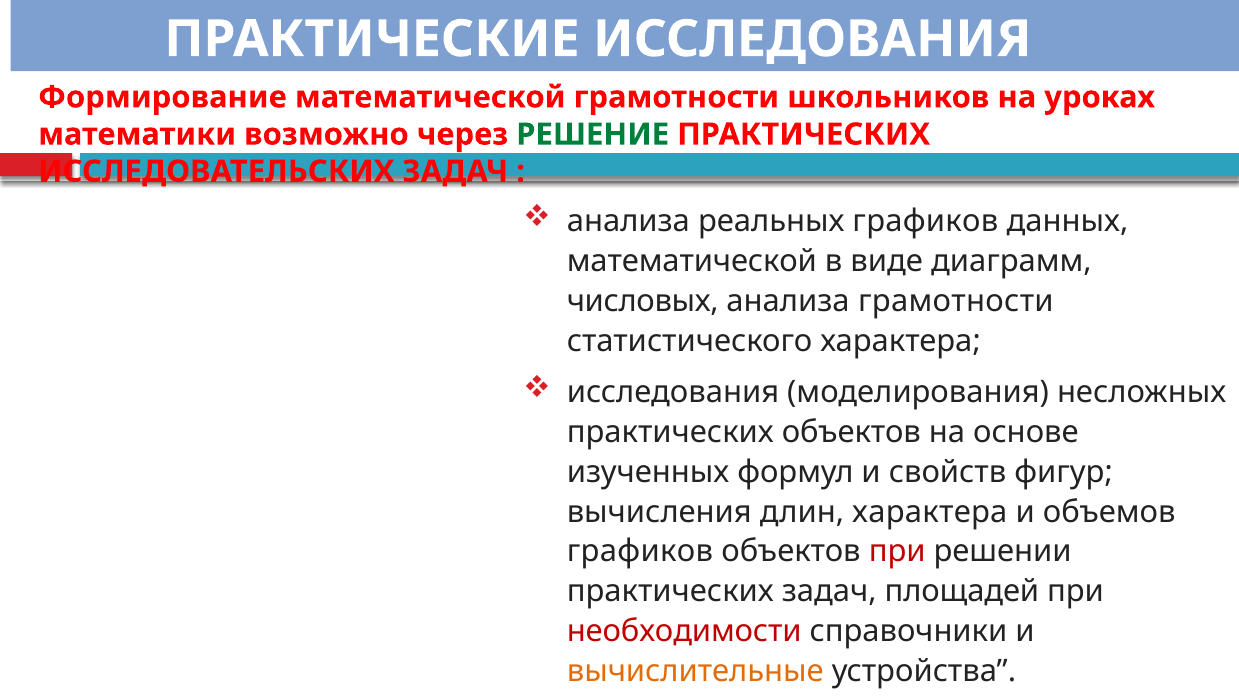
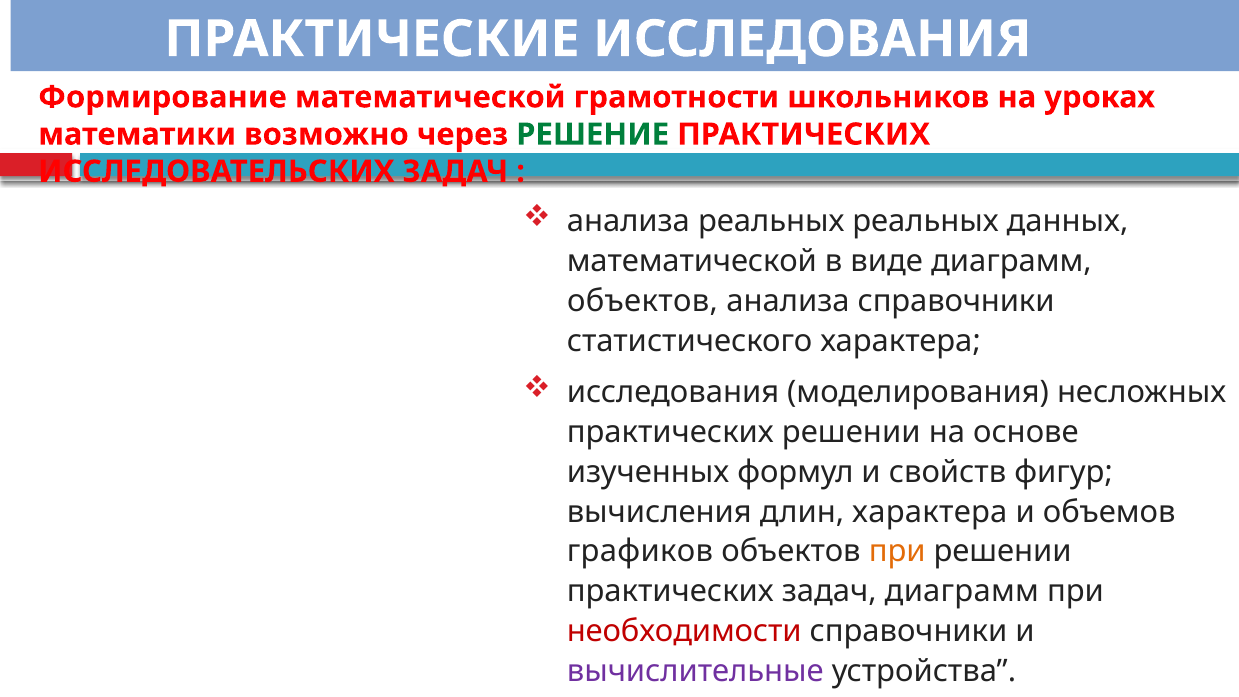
реальных графиков: графиков -> реальных
числовых at (643, 301): числовых -> объектов
анализа грамотности: грамотности -> справочники
практических объектов: объектов -> решении
при at (897, 552) colour: red -> orange
задач площадей: площадей -> диаграмм
вычислительные colour: orange -> purple
